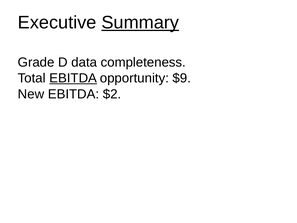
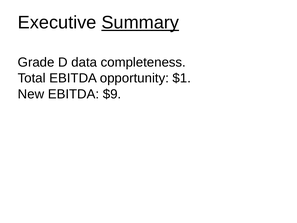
EBITDA at (73, 78) underline: present -> none
$9: $9 -> $1
$2: $2 -> $9
